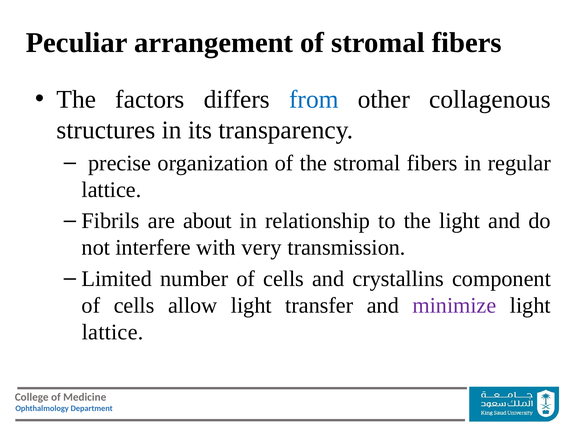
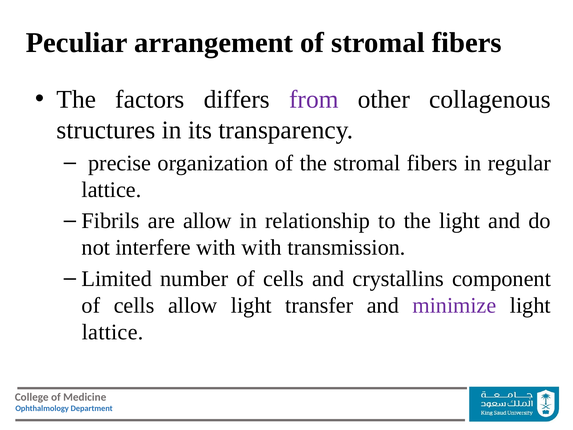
from colour: blue -> purple
are about: about -> allow
with very: very -> with
